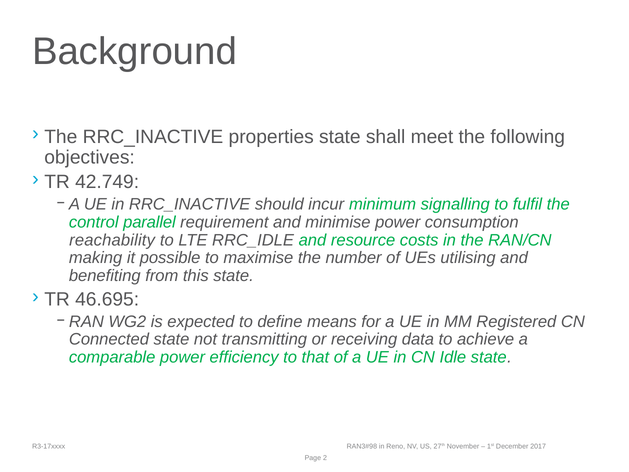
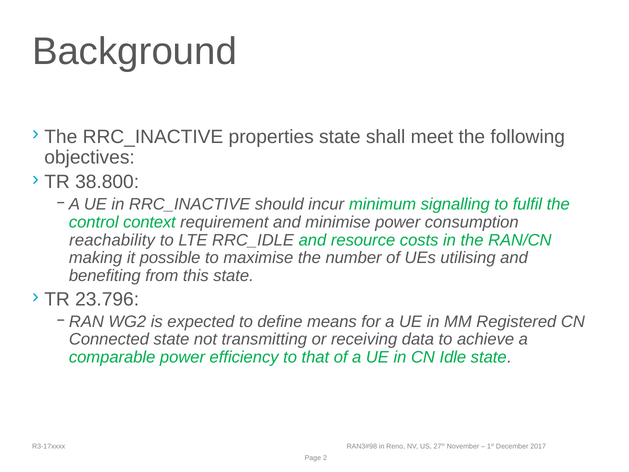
42.749: 42.749 -> 38.800
parallel: parallel -> context
46.695: 46.695 -> 23.796
